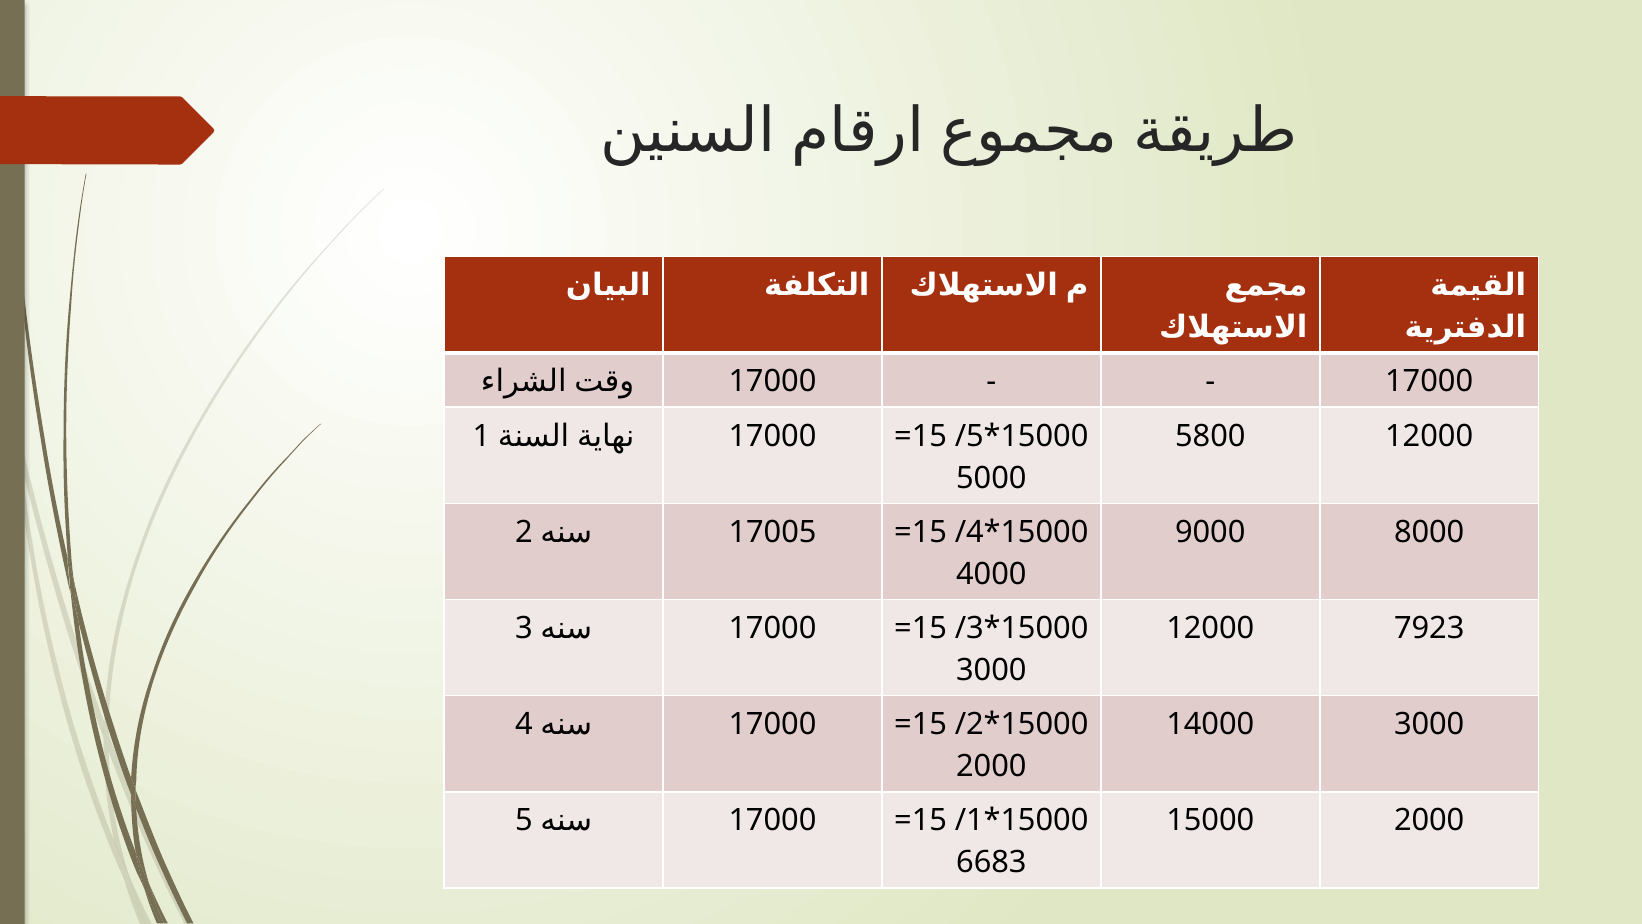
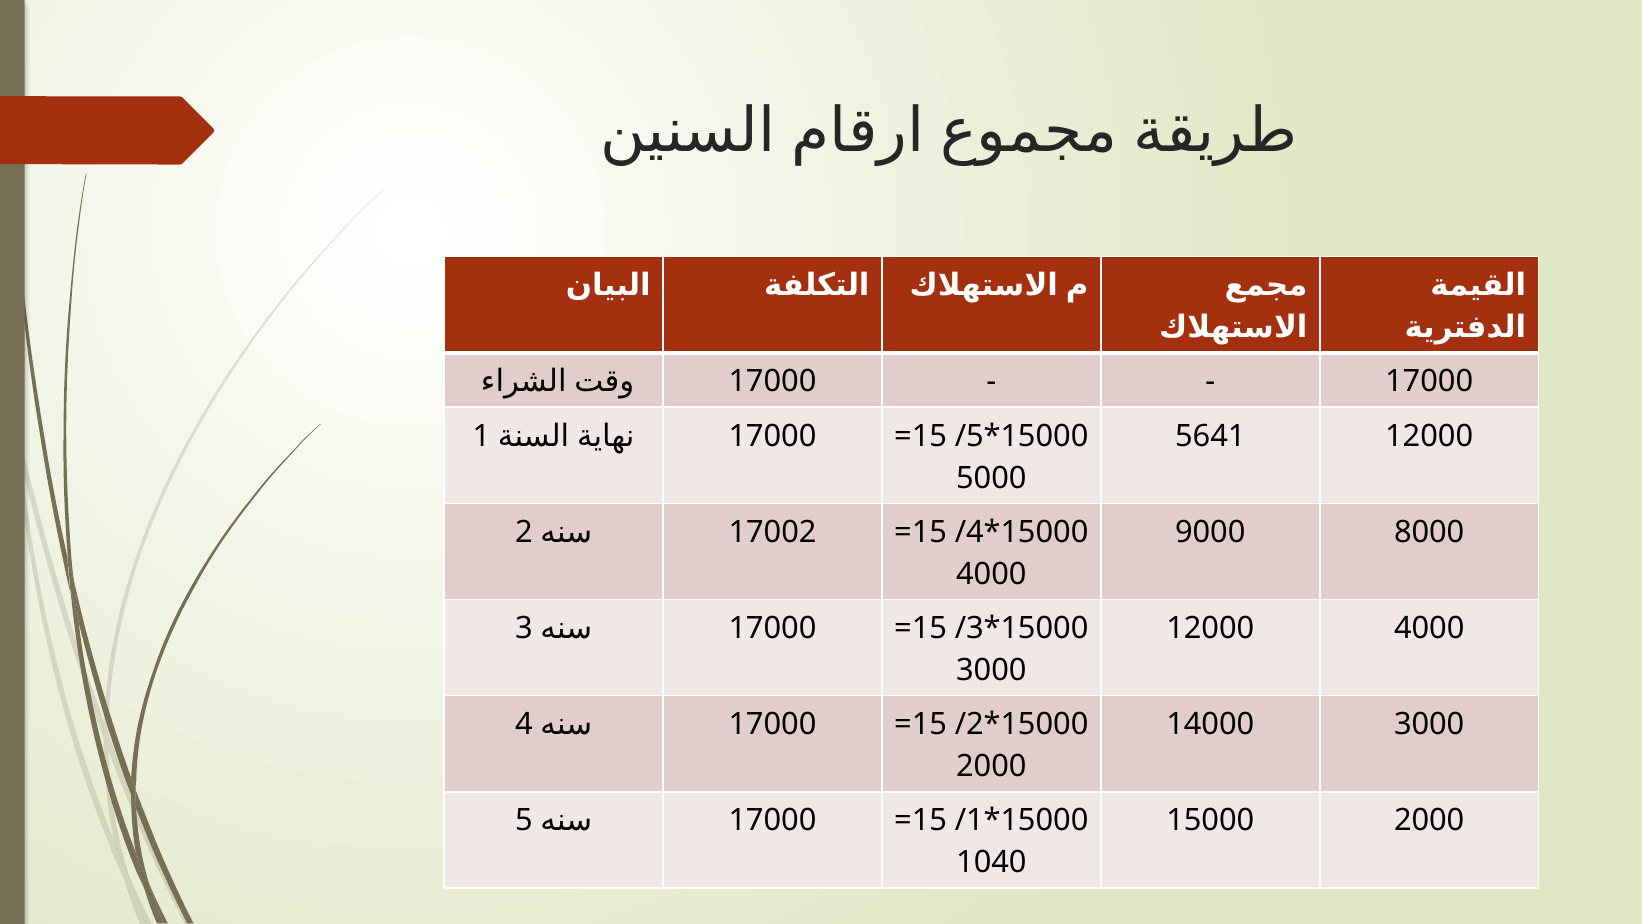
5800: 5800 -> 5641
17005: 17005 -> 17002
12000 7923: 7923 -> 4000
6683: 6683 -> 1040
